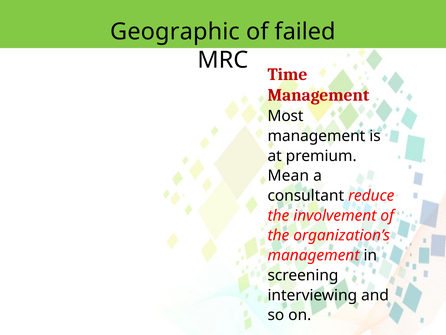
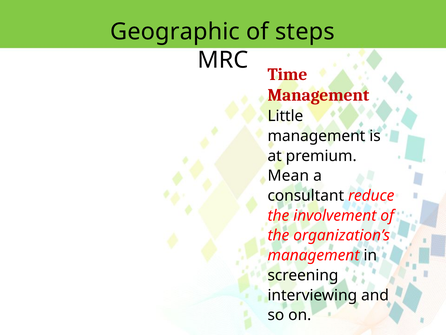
failed: failed -> steps
Most: Most -> Little
